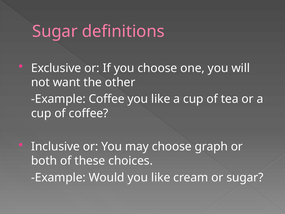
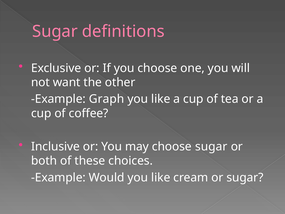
Example Coffee: Coffee -> Graph
choose graph: graph -> sugar
